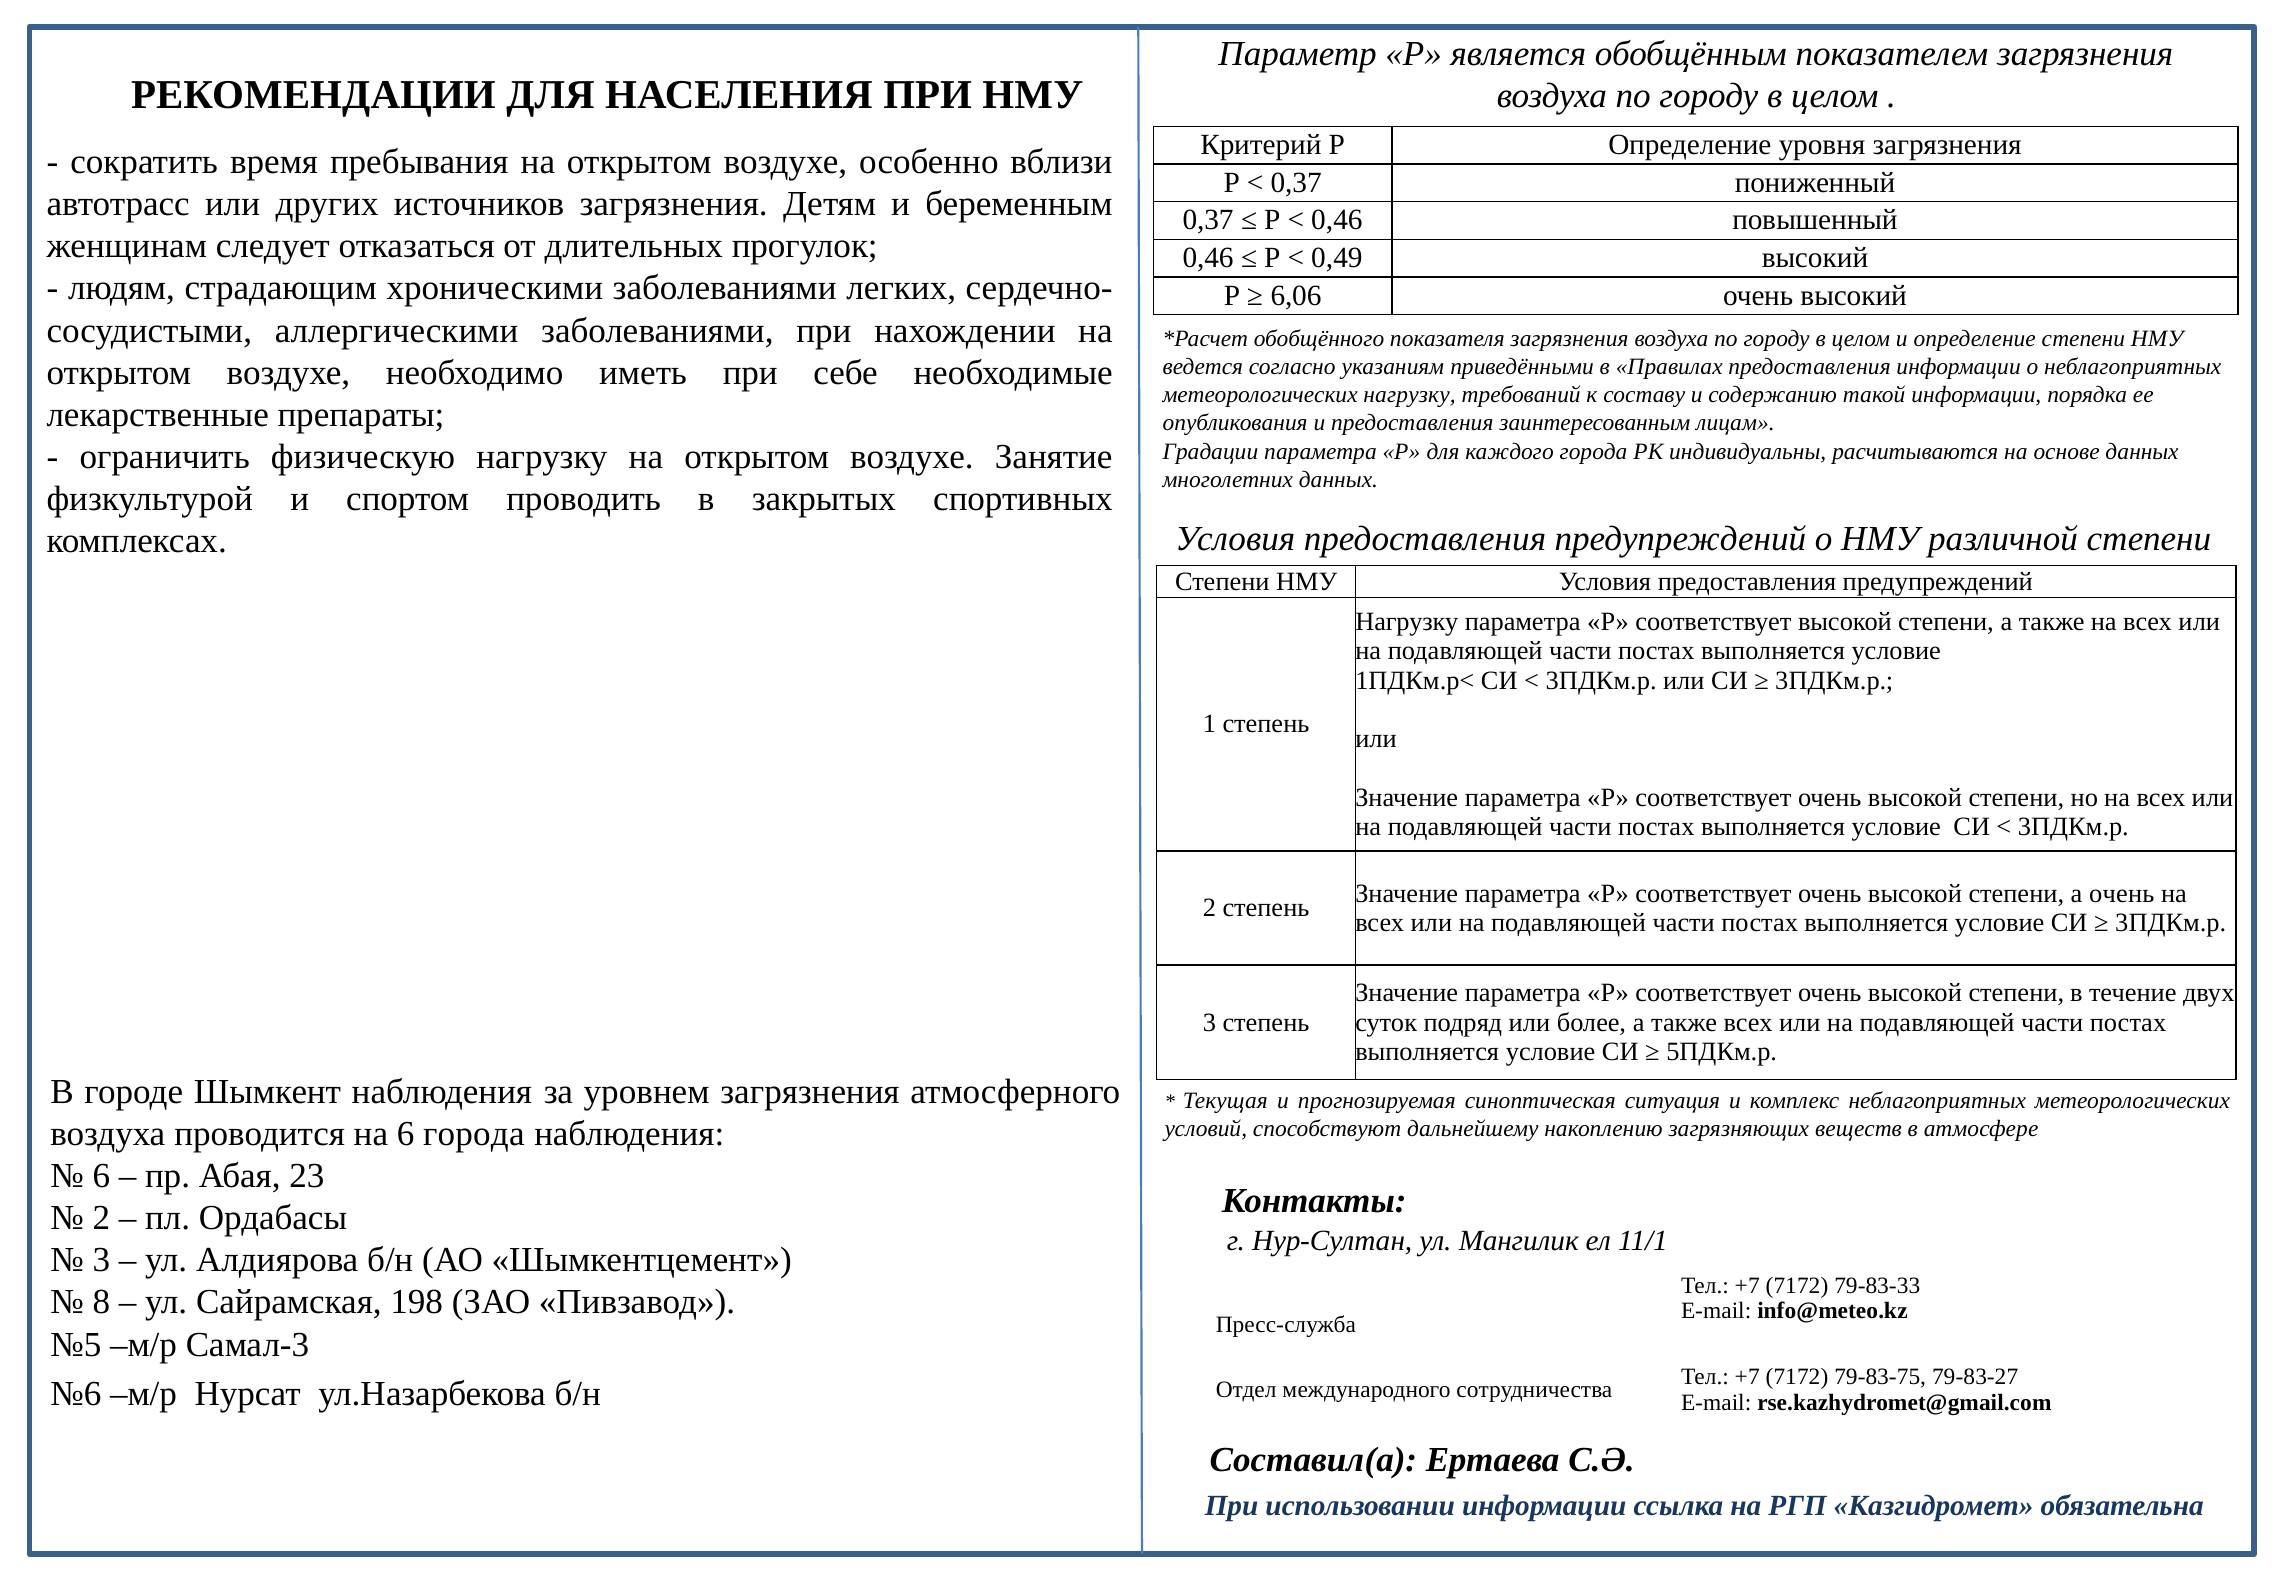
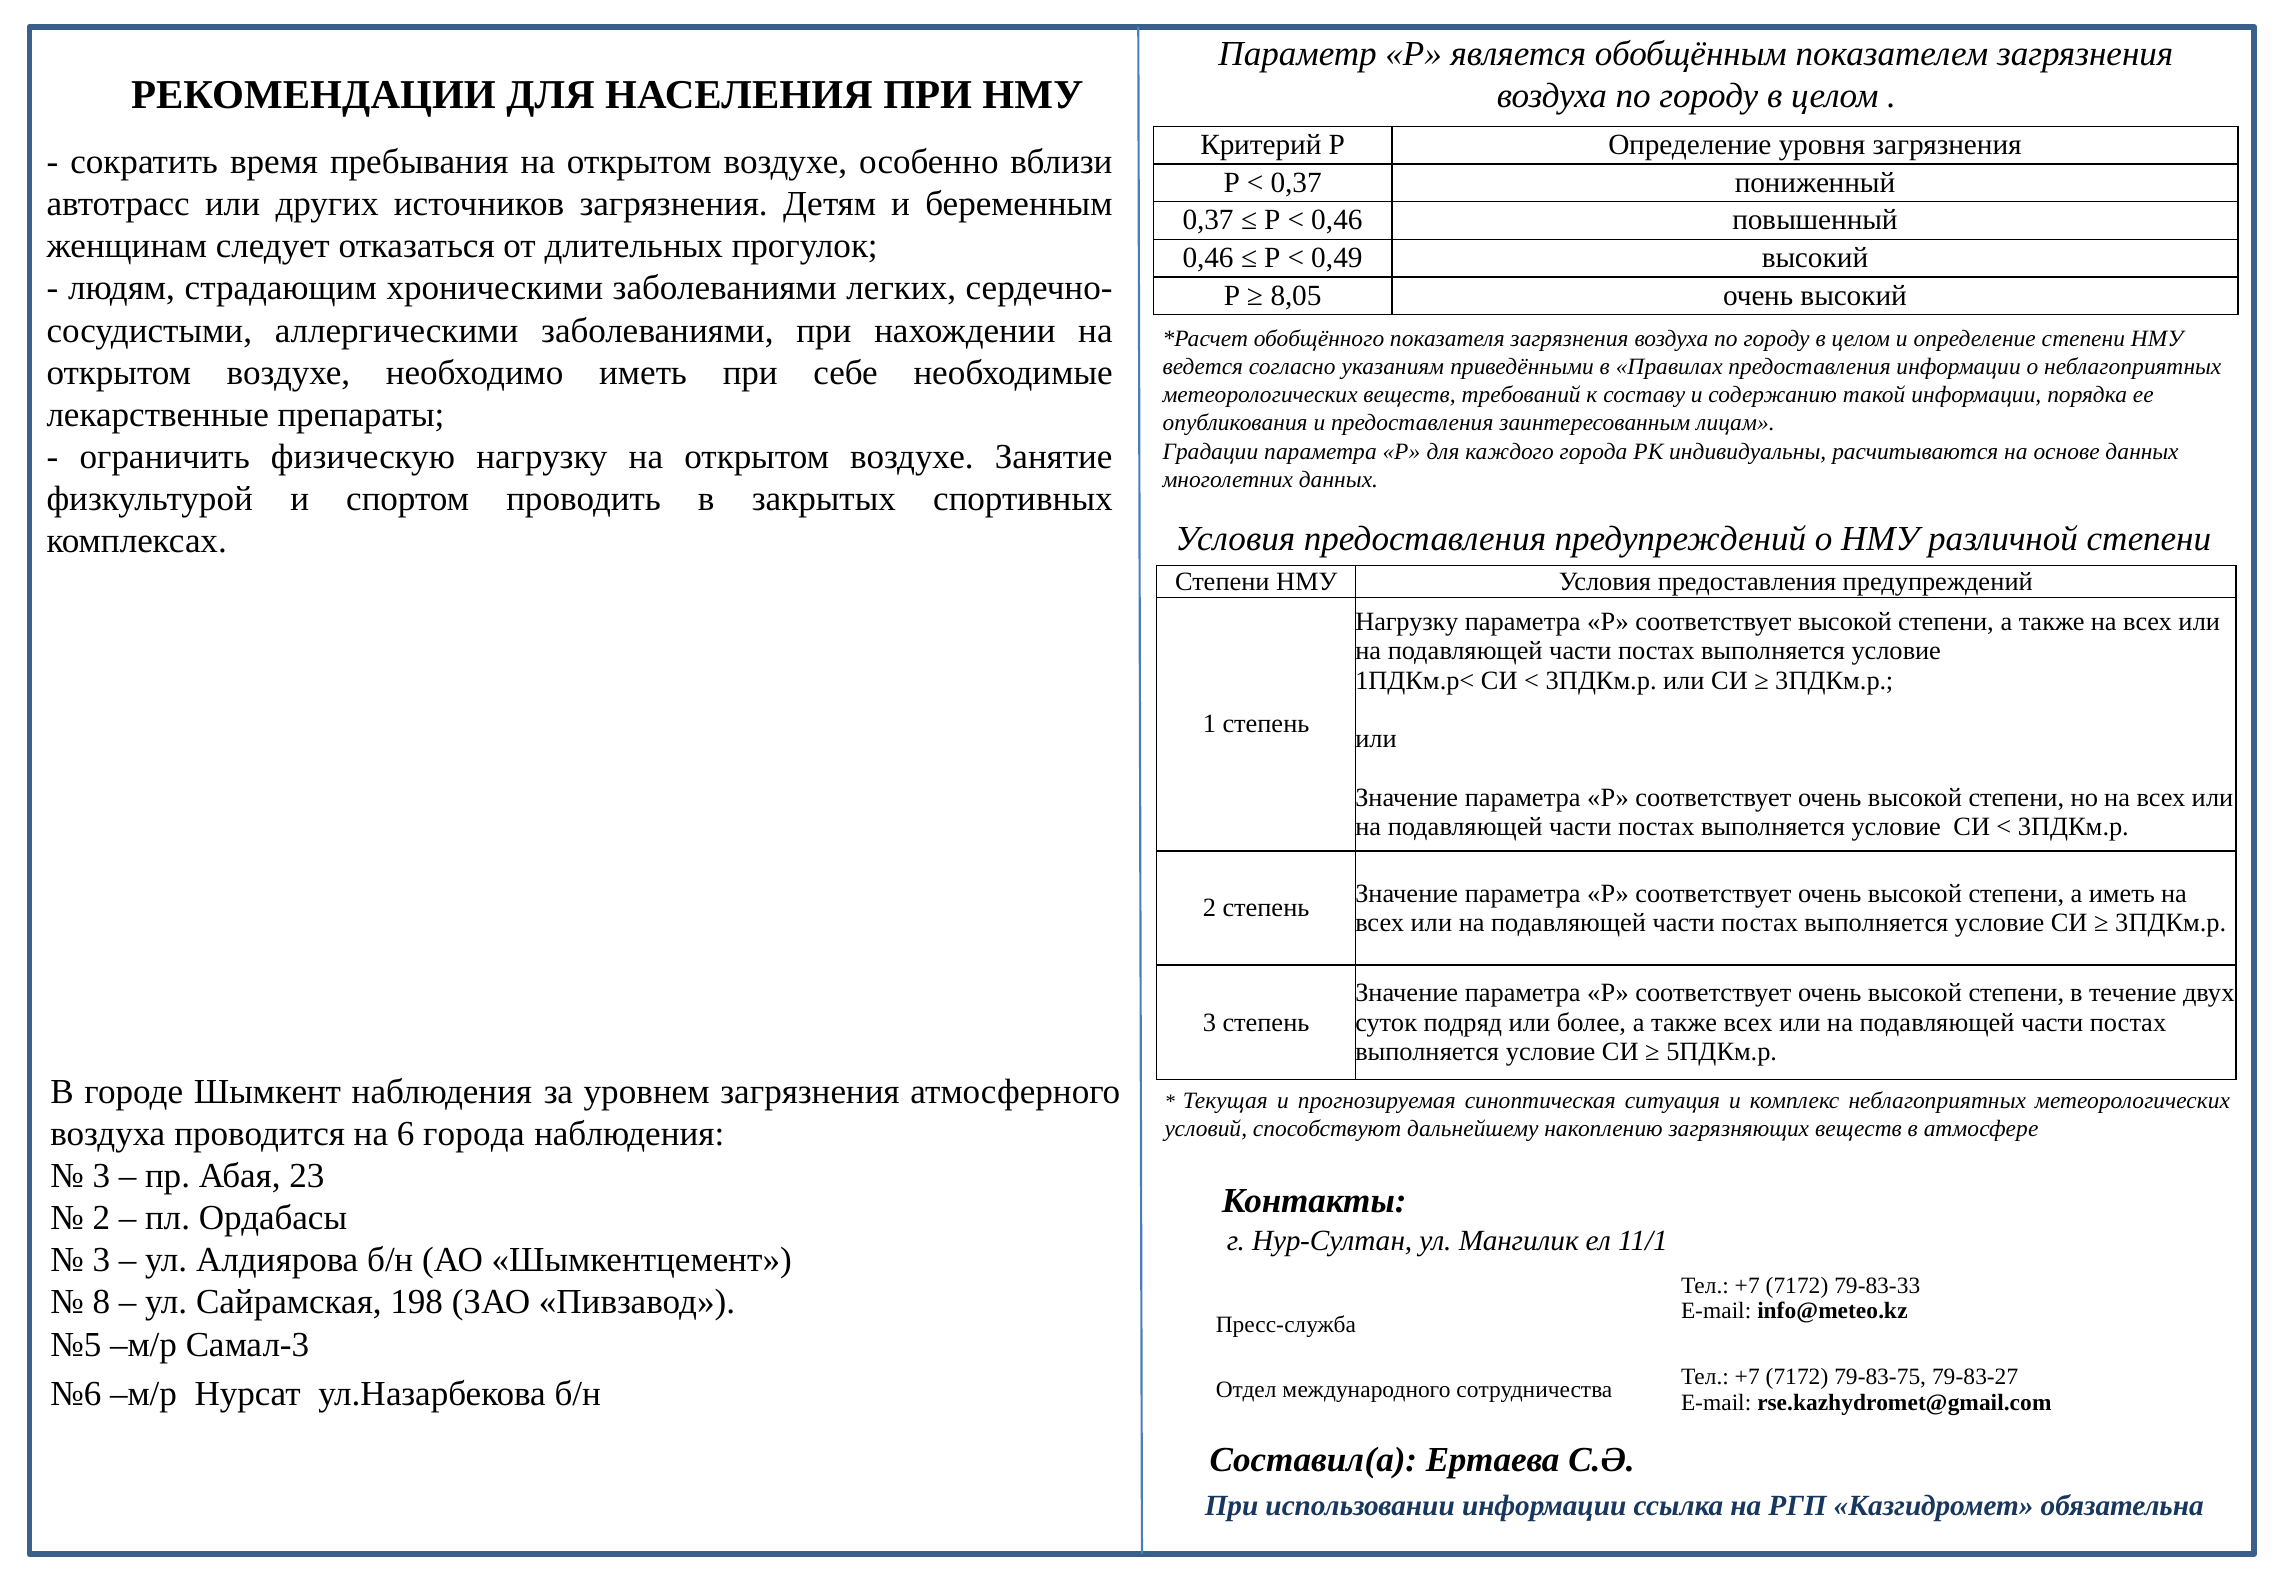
6,06: 6,06 -> 8,05
метеорологических нагрузку: нагрузку -> веществ
а очень: очень -> иметь
6 at (101, 1176): 6 -> 3
